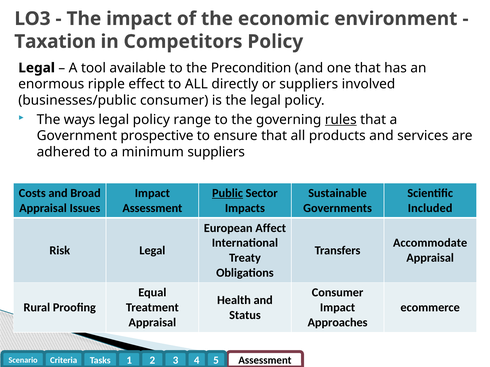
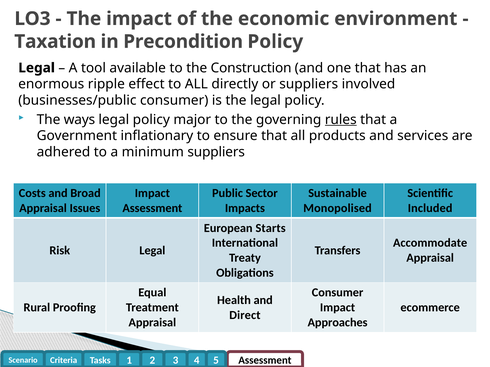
Competitors: Competitors -> Precondition
Precondition: Precondition -> Construction
range: range -> major
prospective: prospective -> inflationary
Public underline: present -> none
Governments: Governments -> Monopolised
Affect: Affect -> Starts
Status: Status -> Direct
